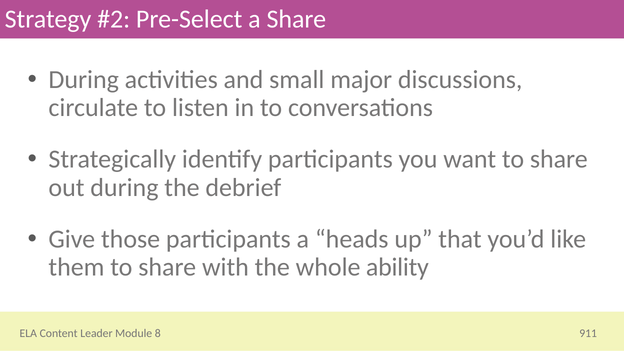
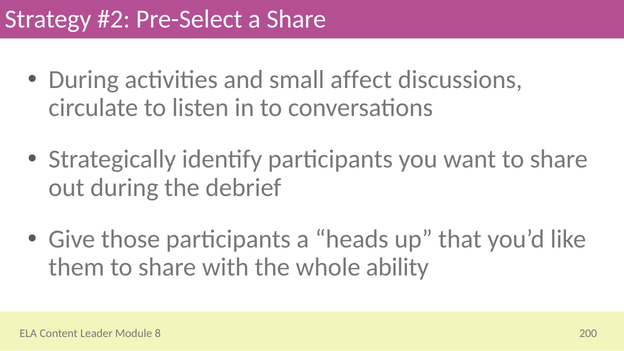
major: major -> affect
911: 911 -> 200
